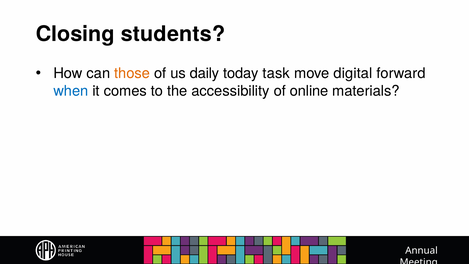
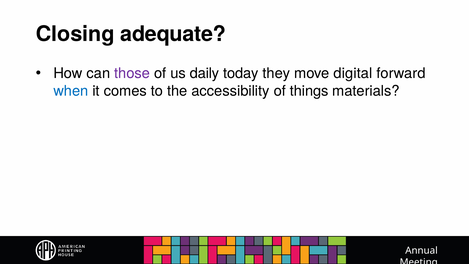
students: students -> adequate
those colour: orange -> purple
task: task -> they
online: online -> things
